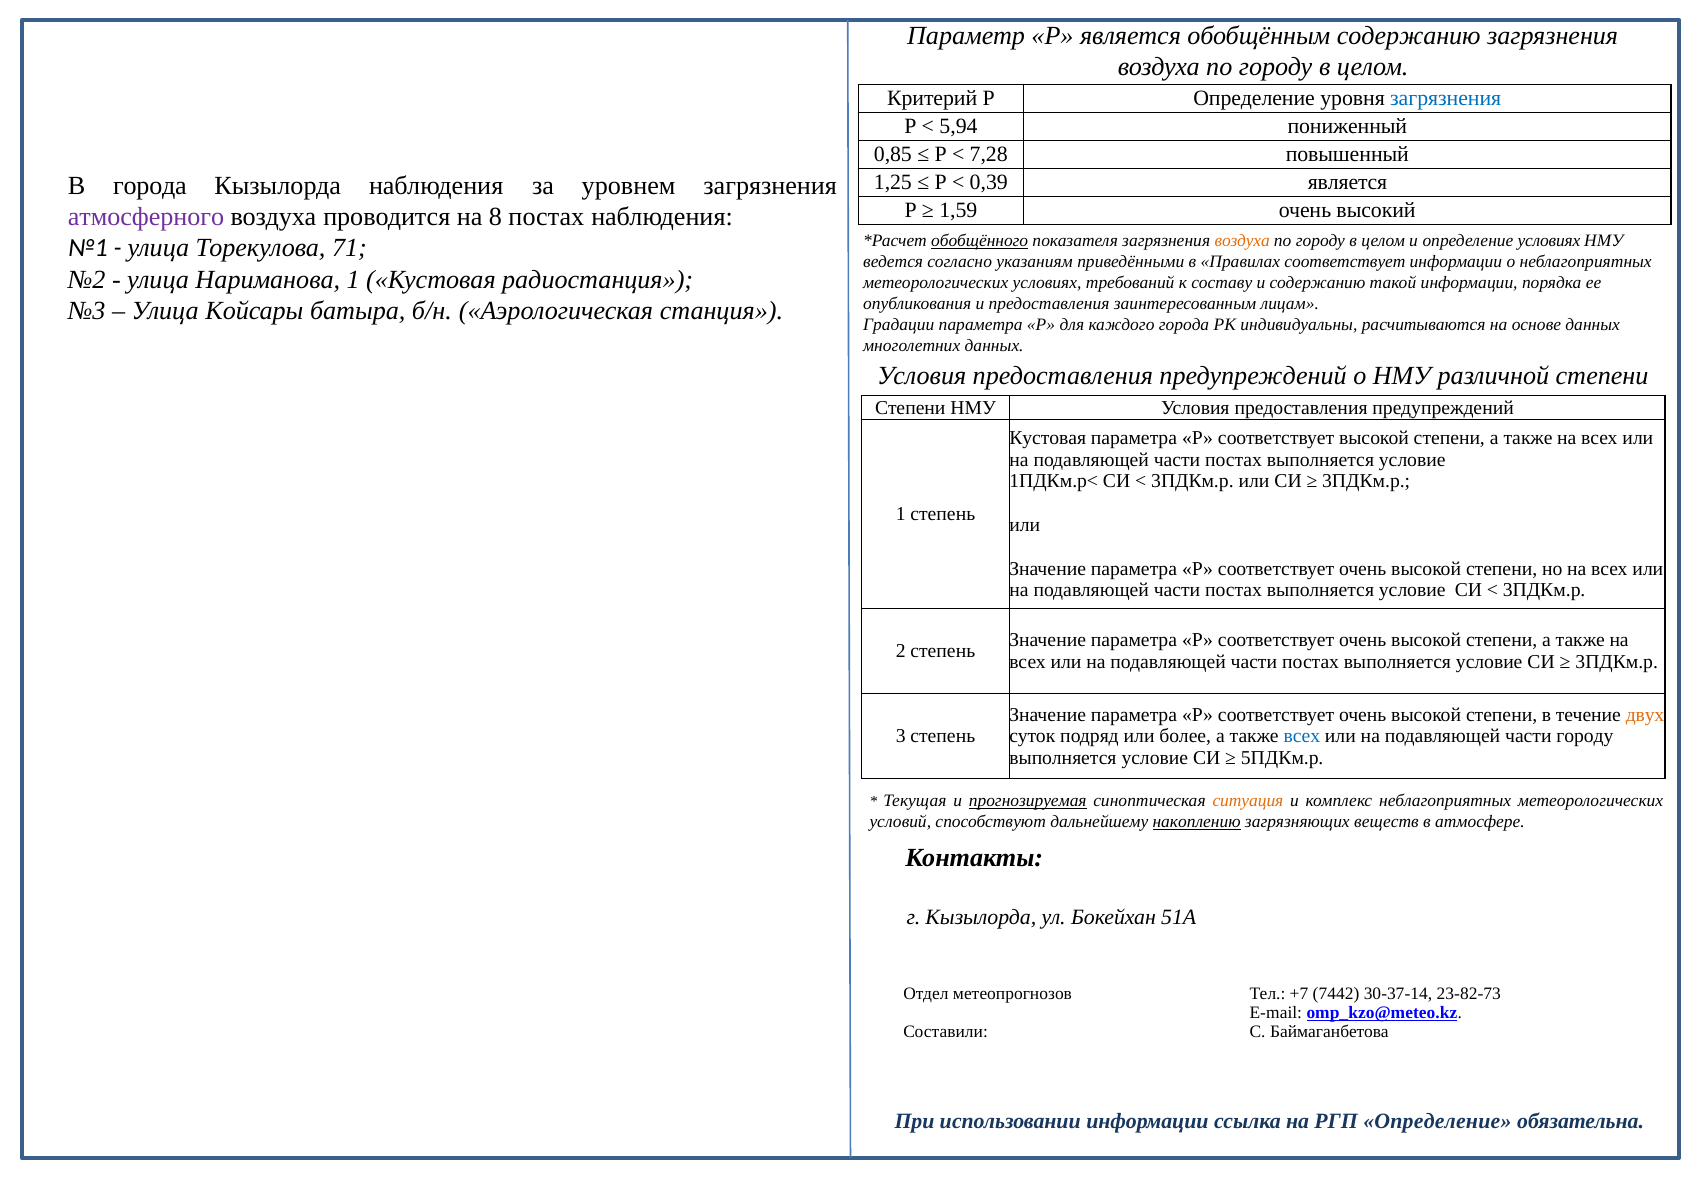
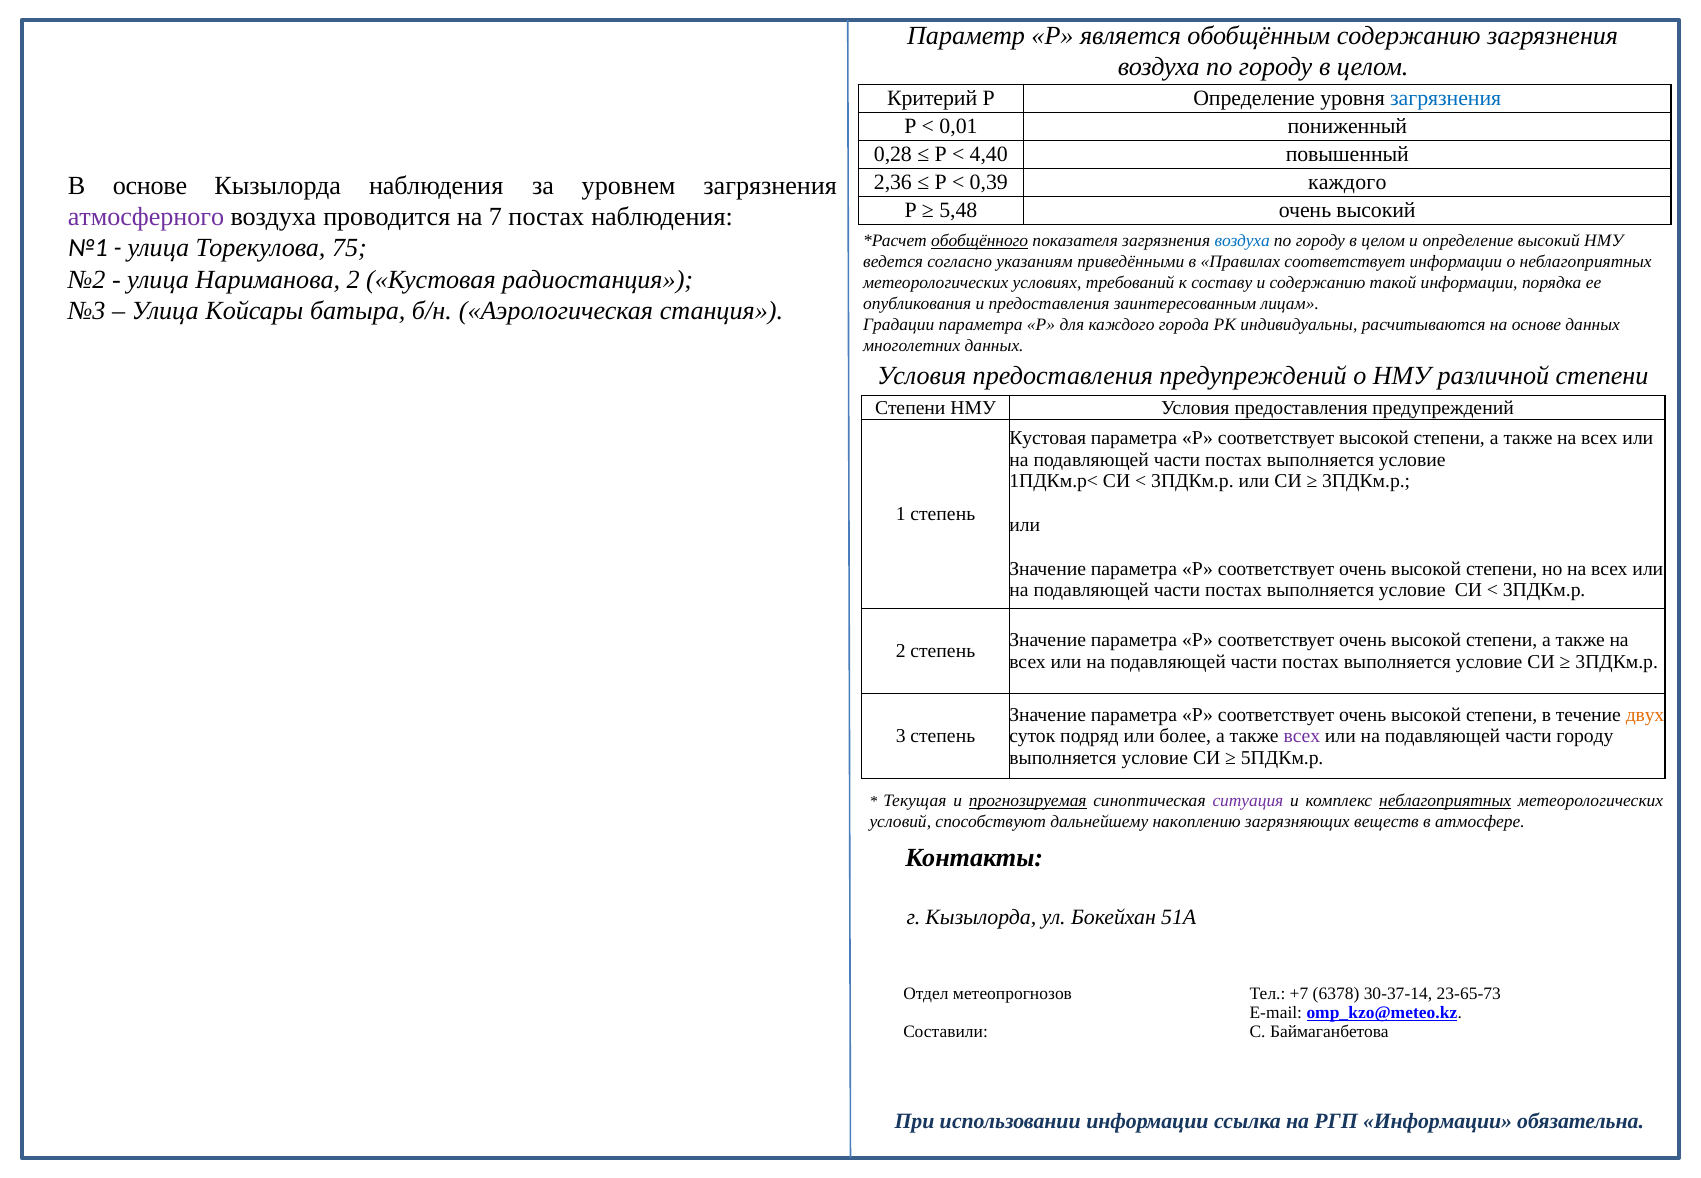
5,94: 5,94 -> 0,01
0,85: 0,85 -> 0,28
7,28: 7,28 -> 4,40
1,25: 1,25 -> 2,36
0,39 является: является -> каждого
В города: города -> основе
1,59: 1,59 -> 5,48
8: 8 -> 7
воздуха at (1242, 241) colour: orange -> blue
определение условиях: условиях -> высокий
71: 71 -> 75
Нариманова 1: 1 -> 2
всех at (1302, 736) colour: blue -> purple
ситуация colour: orange -> purple
неблагоприятных at (1445, 801) underline: none -> present
накоплению underline: present -> none
7442: 7442 -> 6378
23-82-73: 23-82-73 -> 23-65-73
РГП Определение: Определение -> Информации
